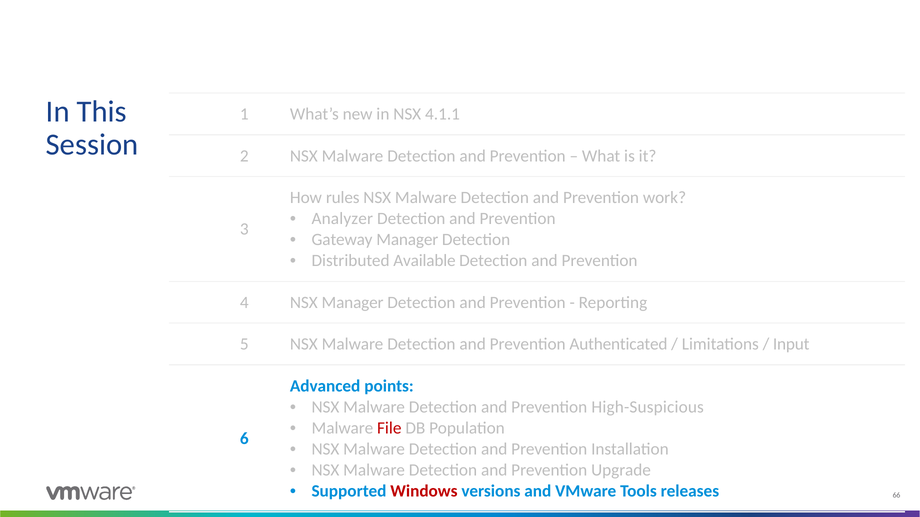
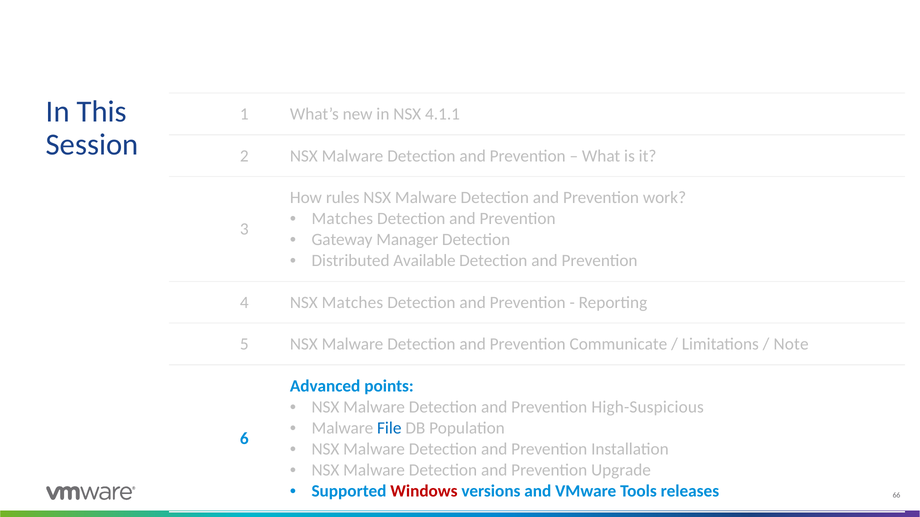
Analyzer at (342, 219): Analyzer -> Matches
NSX Manager: Manager -> Matches
Authenticated: Authenticated -> Communicate
Input: Input -> Note
File colour: red -> blue
